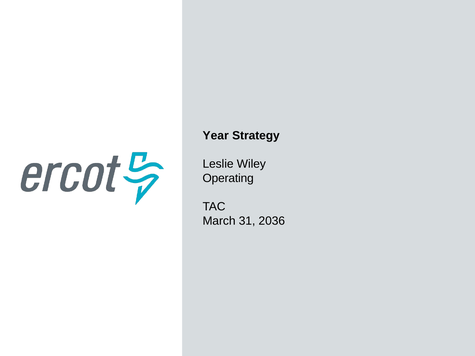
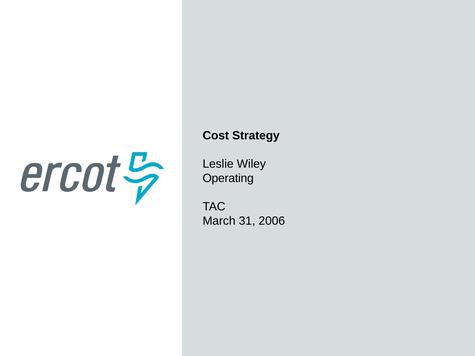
Year: Year -> Cost
2036: 2036 -> 2006
